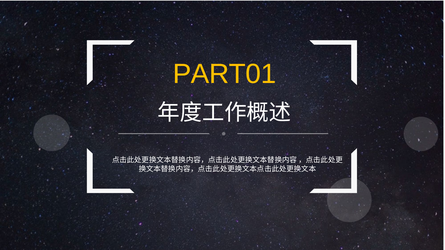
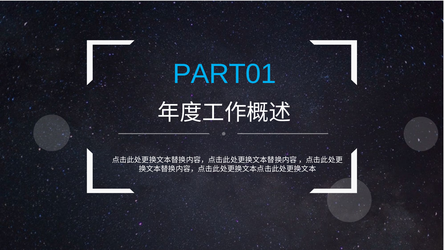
PART01 colour: yellow -> light blue
